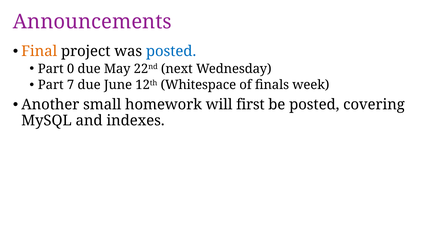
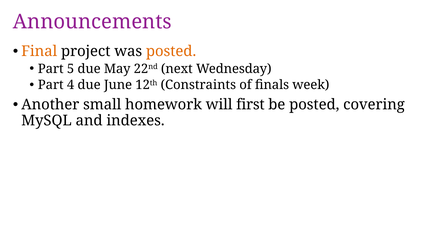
posted at (171, 51) colour: blue -> orange
0: 0 -> 5
7: 7 -> 4
Whitespace: Whitespace -> Constraints
